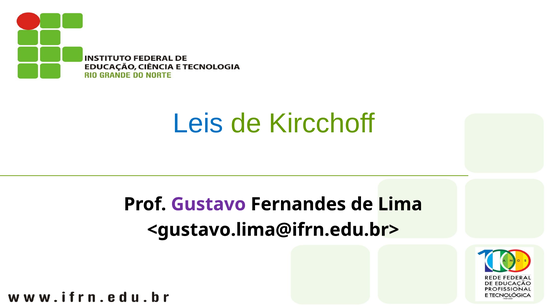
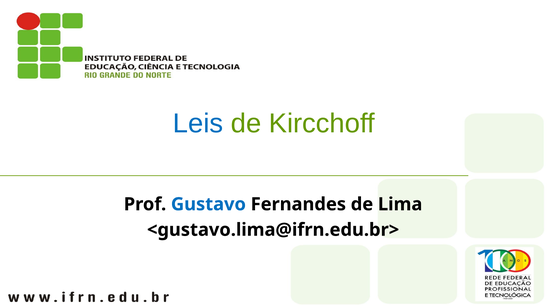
Gustavo colour: purple -> blue
